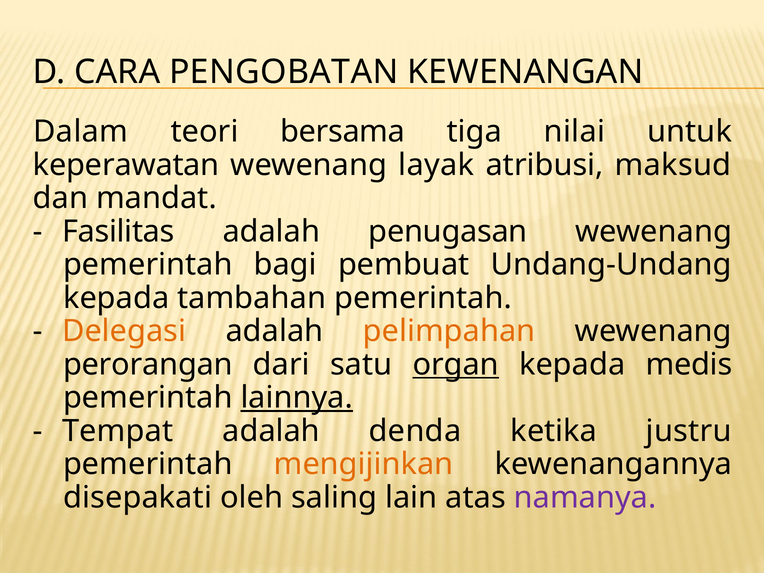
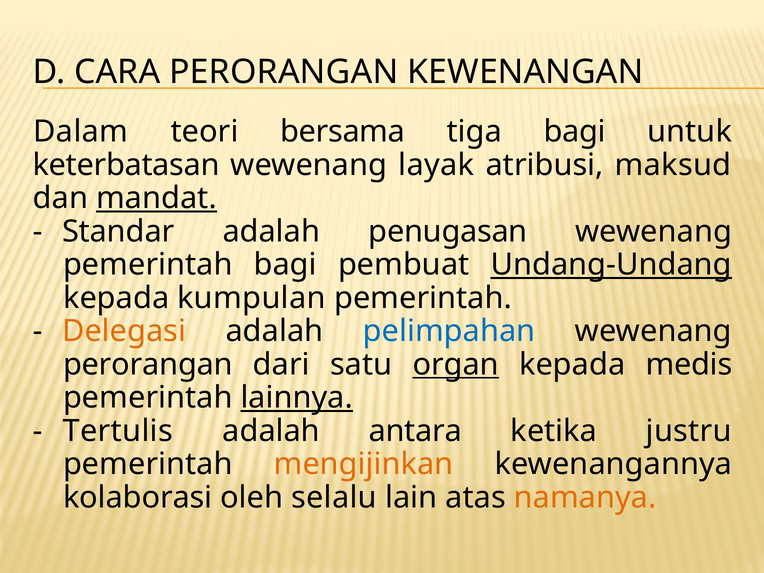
CARA PENGOBATAN: PENGOBATAN -> PERORANGAN
tiga nilai: nilai -> bagi
keperawatan: keperawatan -> keterbatasan
mandat underline: none -> present
Fasilitas: Fasilitas -> Standar
Undang-Undang underline: none -> present
tambahan: tambahan -> kumpulan
pelimpahan colour: orange -> blue
Tempat: Tempat -> Tertulis
denda: denda -> antara
disepakati: disepakati -> kolaborasi
saling: saling -> selalu
namanya colour: purple -> orange
